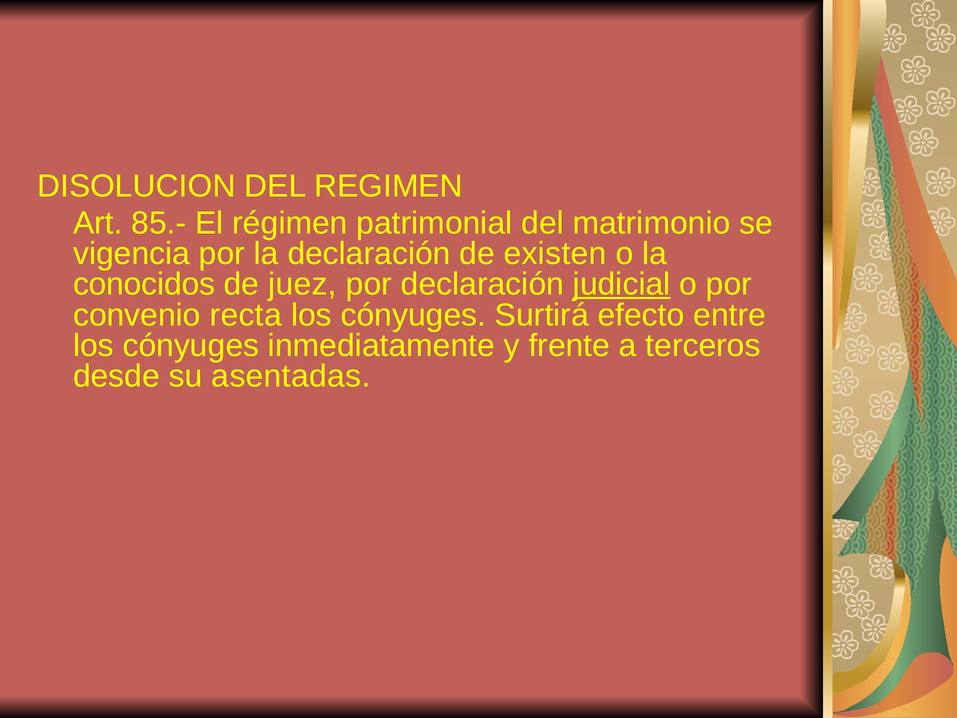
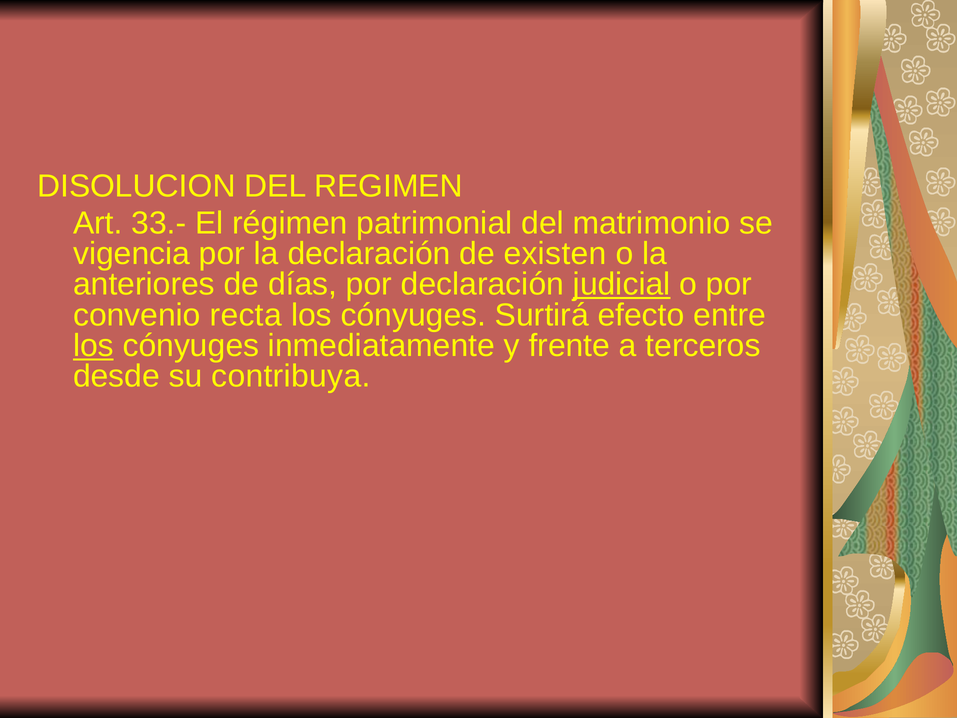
85.-: 85.- -> 33.-
conocidos: conocidos -> anteriores
juez: juez -> días
los at (93, 346) underline: none -> present
asentadas: asentadas -> contribuya
